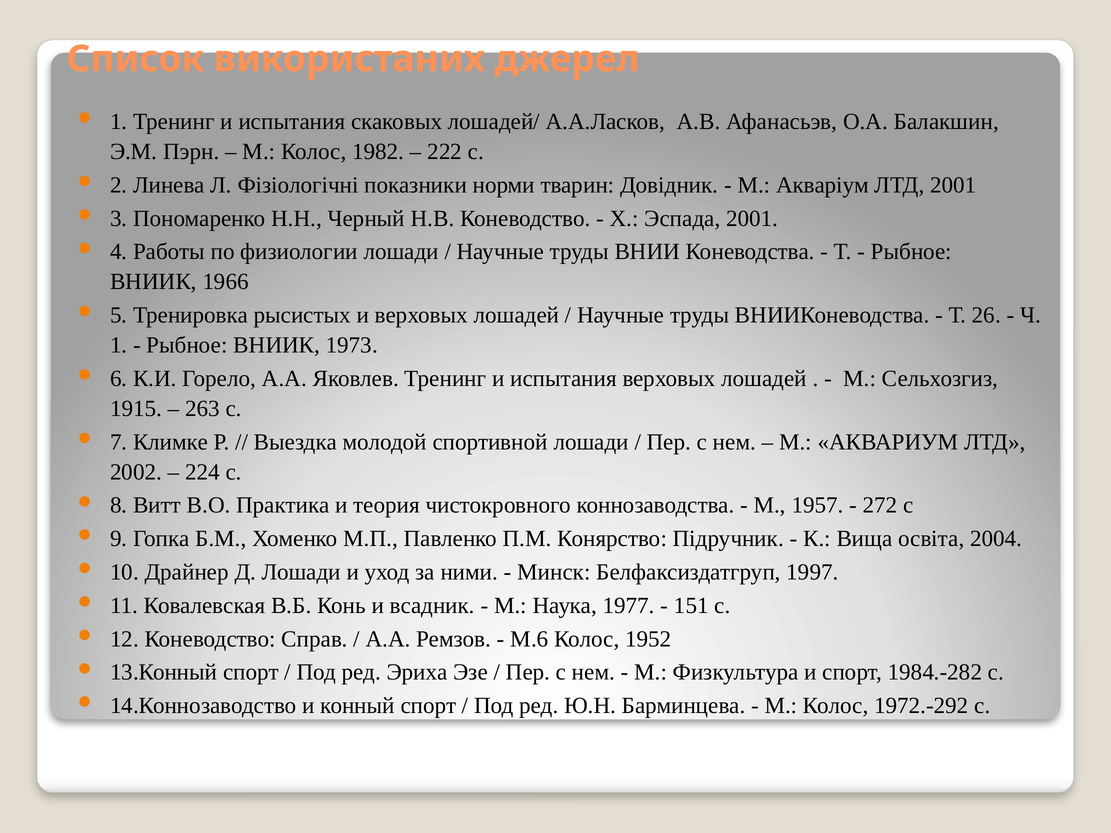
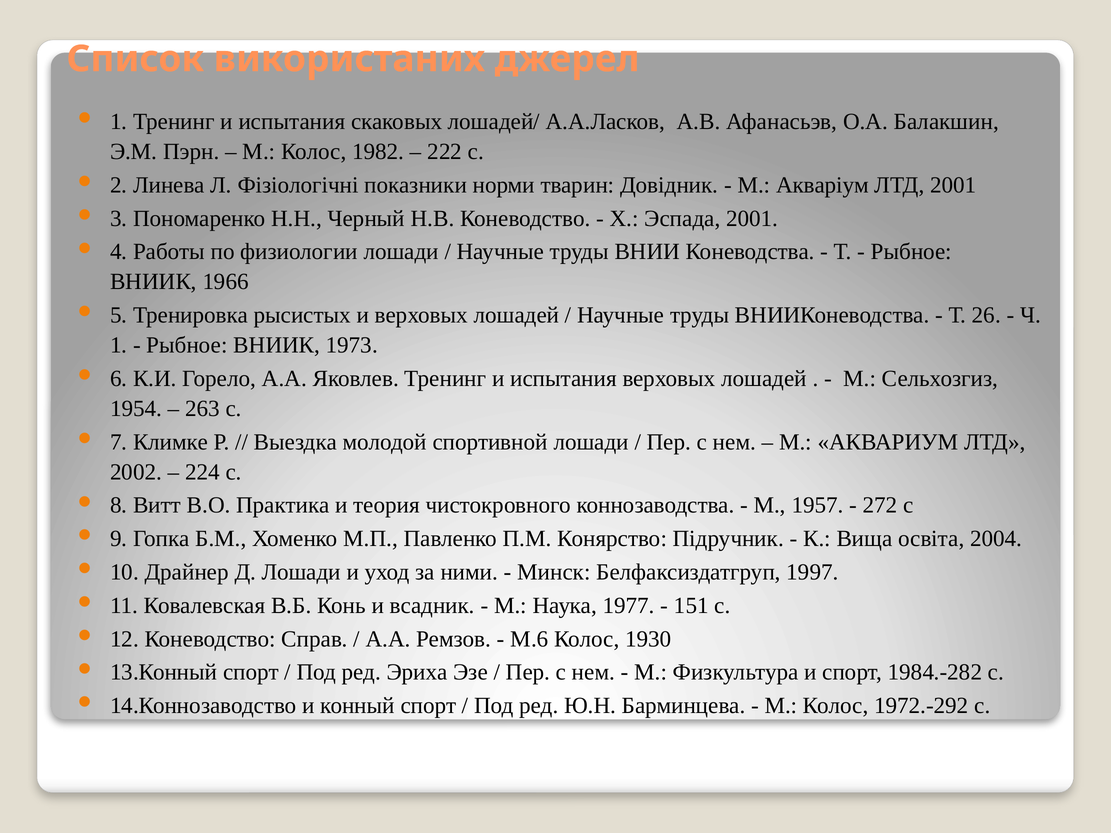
1915: 1915 -> 1954
1952: 1952 -> 1930
